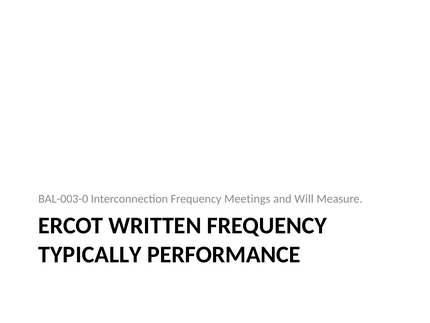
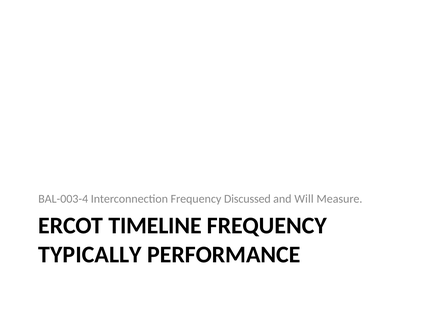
BAL-003-0: BAL-003-0 -> BAL-003-4
Meetings: Meetings -> Discussed
WRITTEN: WRITTEN -> TIMELINE
